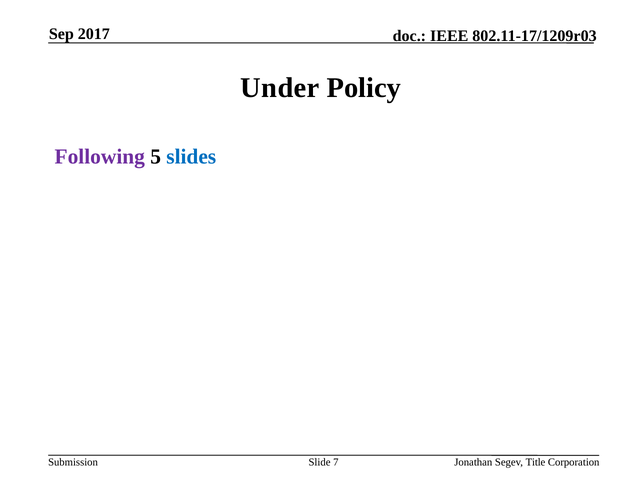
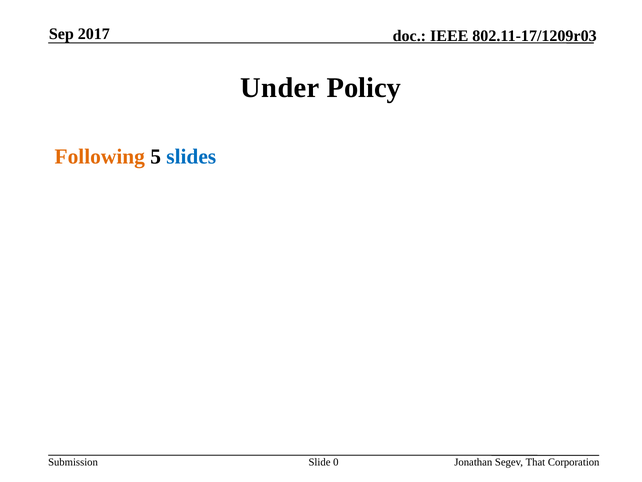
Following colour: purple -> orange
7: 7 -> 0
Title: Title -> That
